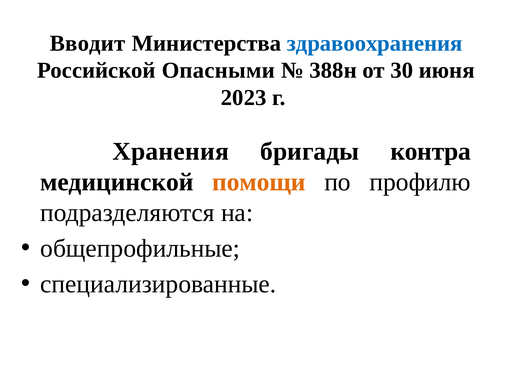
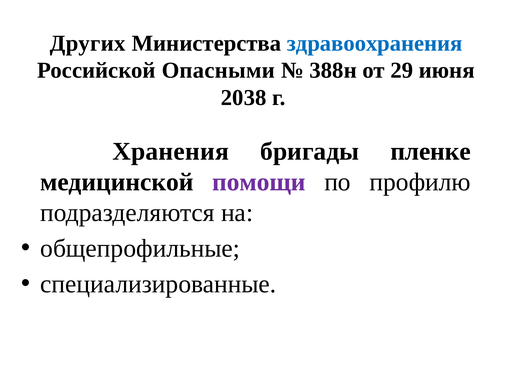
Вводит: Вводит -> Других
30: 30 -> 29
2023: 2023 -> 2038
контра: контра -> пленке
помощи colour: orange -> purple
